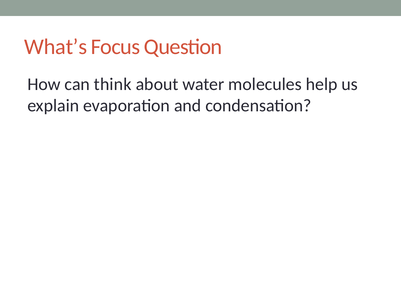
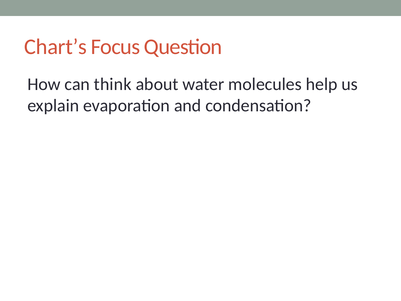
What’s: What’s -> Chart’s
